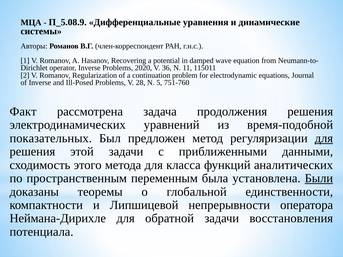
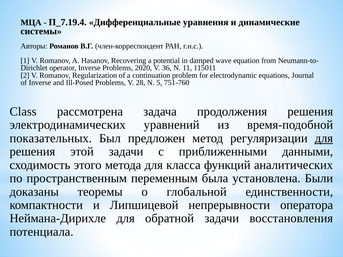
П_5.08.9: П_5.08.9 -> П_7.19.4
Факт: Факт -> Class
Были underline: present -> none
